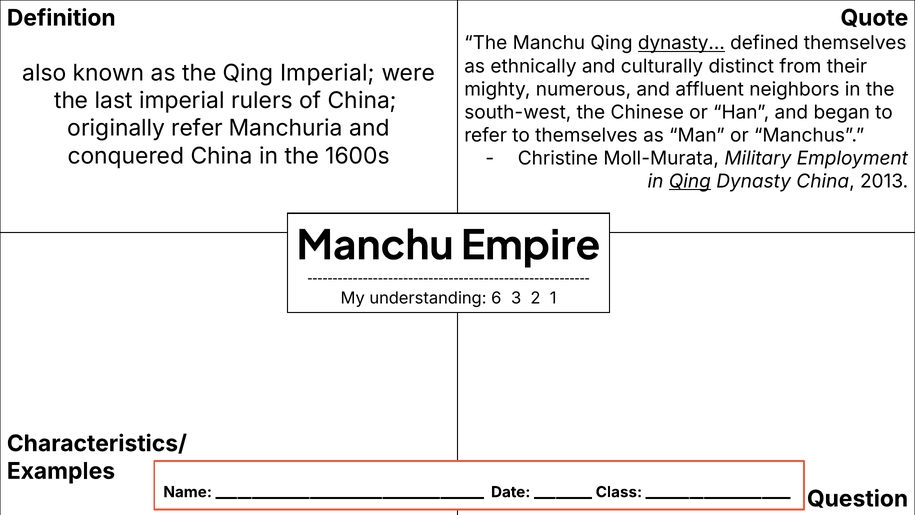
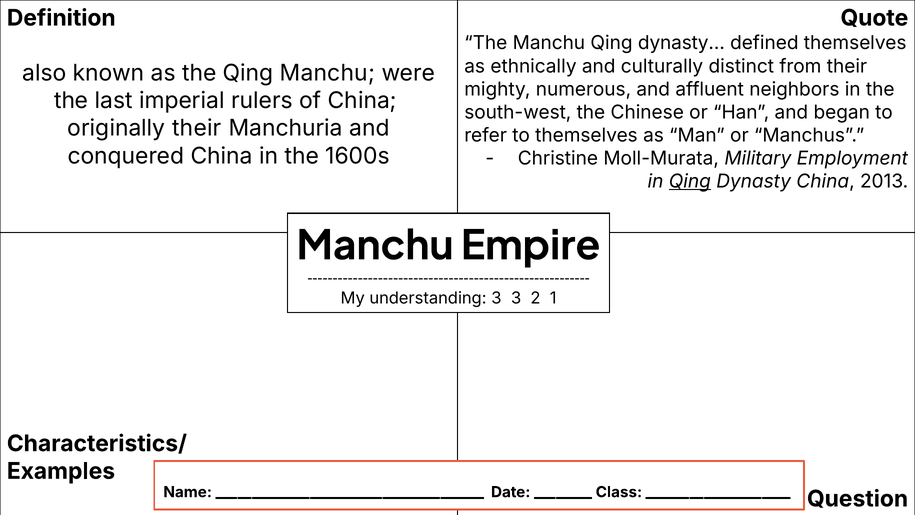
dynasty… underline: present -> none
Qing Imperial: Imperial -> Manchu
originally refer: refer -> their
understanding 6: 6 -> 3
